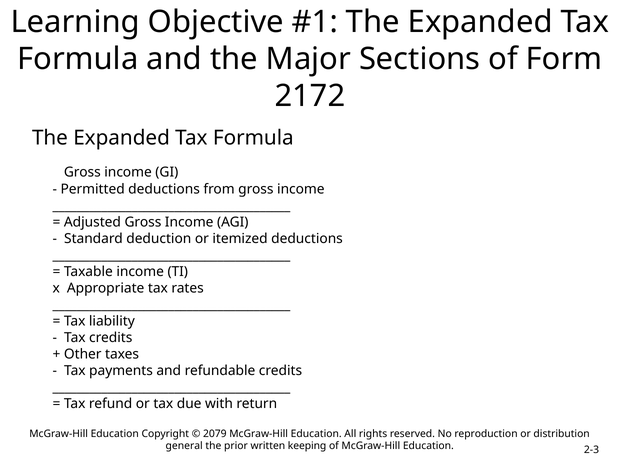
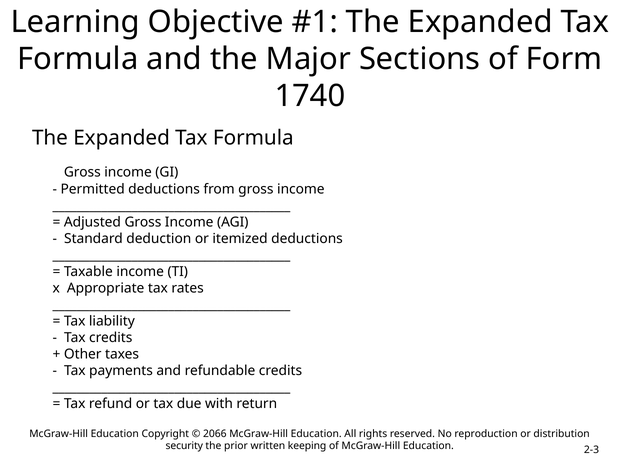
2172: 2172 -> 1740
2079: 2079 -> 2066
general: general -> security
